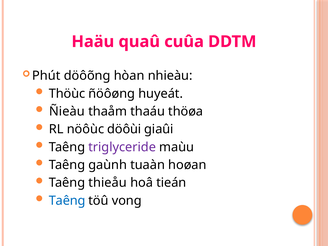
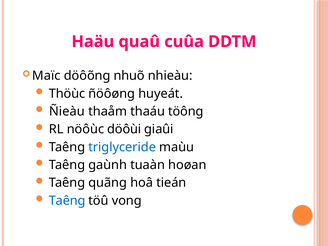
Phút: Phút -> Maïc
hòan: hòan -> nhuõ
thöøa: thöøa -> töông
triglyceride colour: purple -> blue
thieåu: thieåu -> quãng
